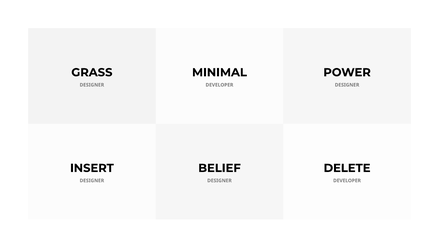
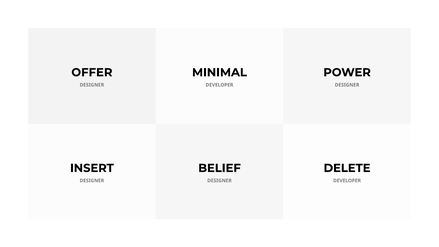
GRASS: GRASS -> OFFER
